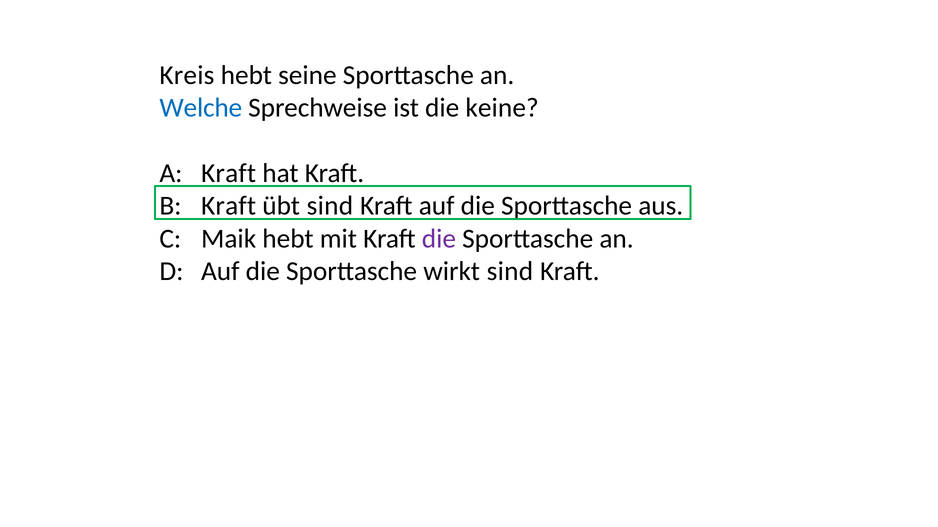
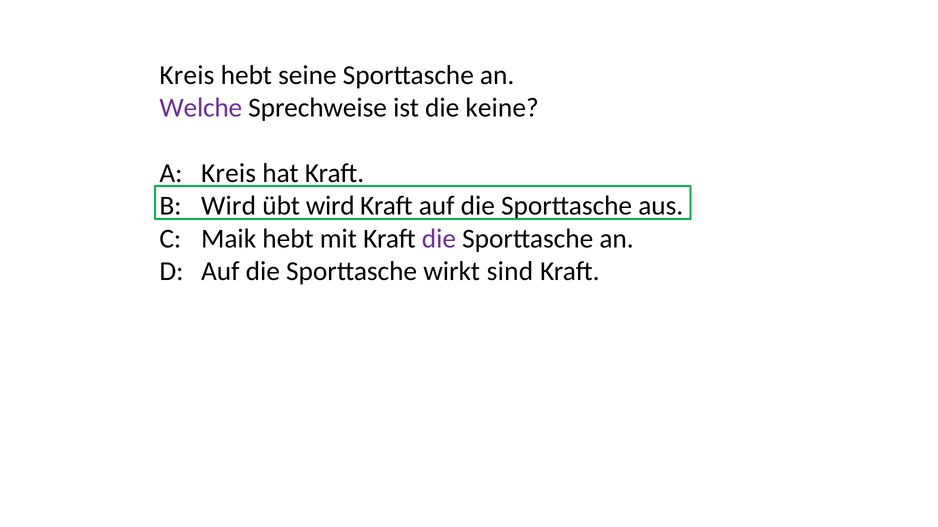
Welche colour: blue -> purple
A Kraft: Kraft -> Kreis
B Kraft: Kraft -> Wird
übt sind: sind -> wird
